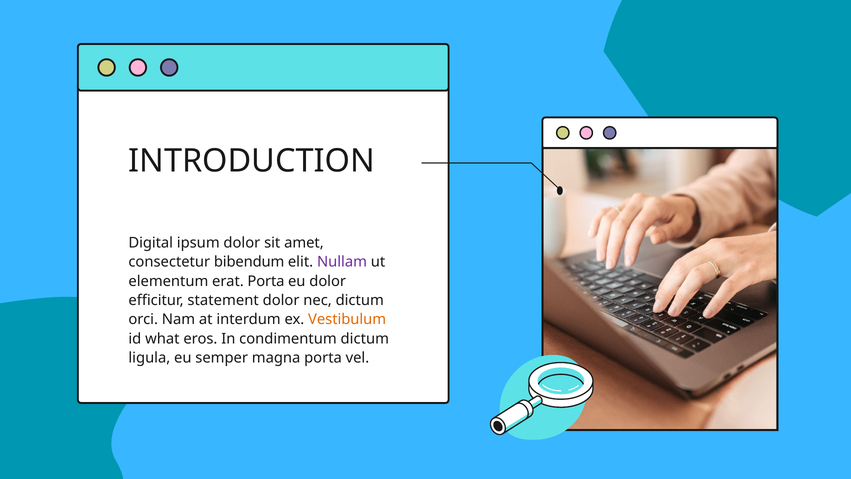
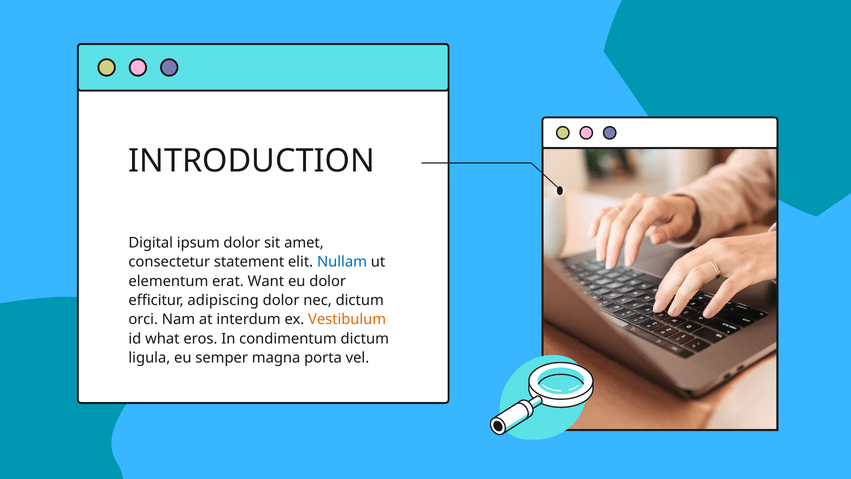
bibendum: bibendum -> statement
Nullam colour: purple -> blue
erat Porta: Porta -> Want
statement: statement -> adipiscing
